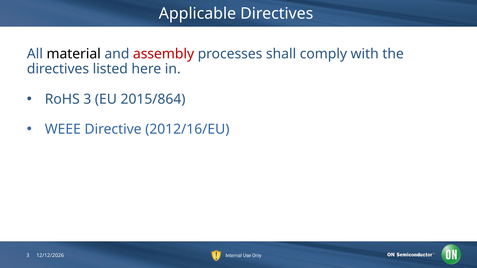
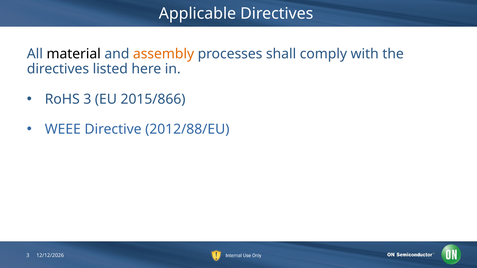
assembly colour: red -> orange
2015/864: 2015/864 -> 2015/866
2012/16/EU: 2012/16/EU -> 2012/88/EU
